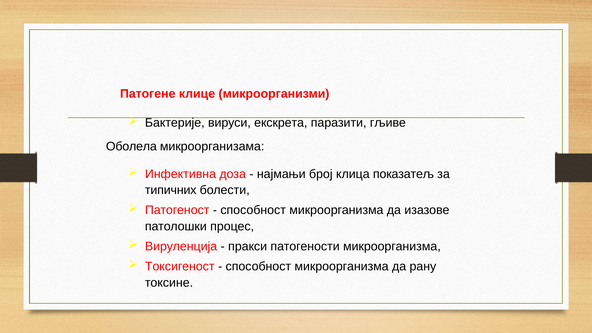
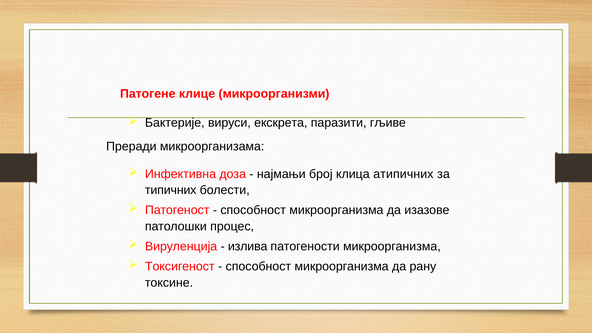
Оболела: Оболела -> Преради
показатељ: показатељ -> атипичних
пракси: пракси -> излива
